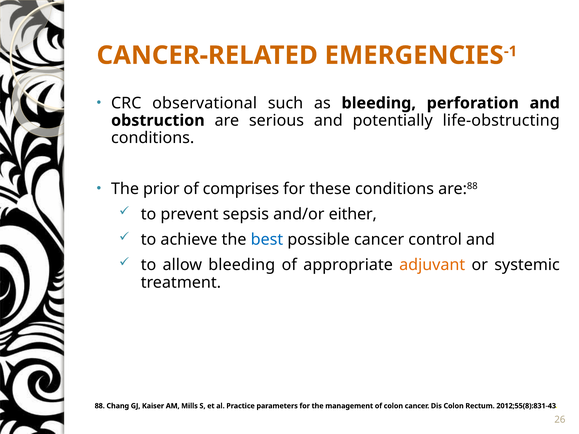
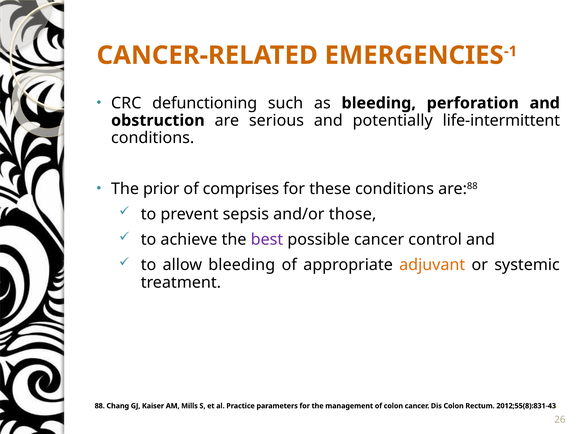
observational: observational -> defunctioning
life-obstructing: life-obstructing -> life-intermittent
either: either -> those
best colour: blue -> purple
